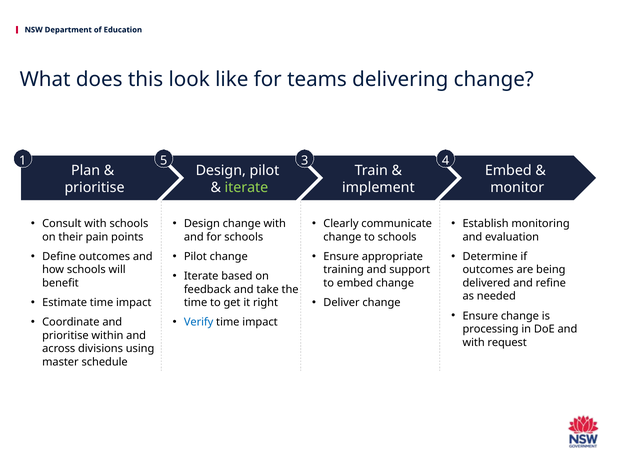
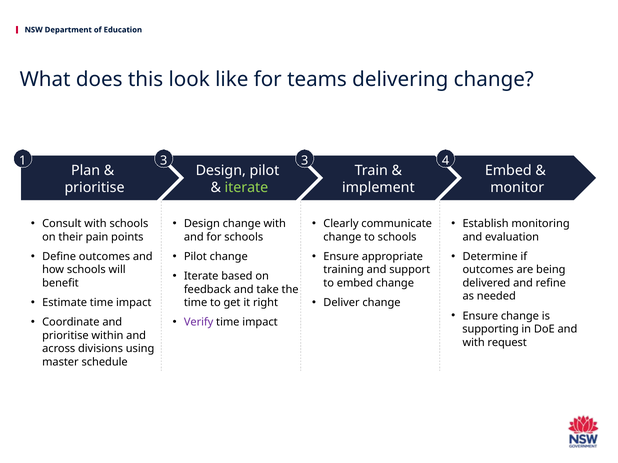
1 5: 5 -> 3
Verify colour: blue -> purple
processing: processing -> supporting
